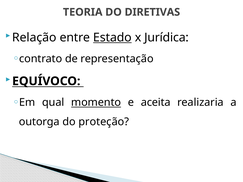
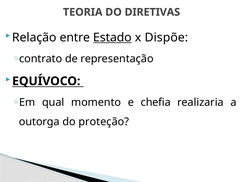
Jurídica: Jurídica -> Dispõe
momento underline: present -> none
aceita: aceita -> chefia
